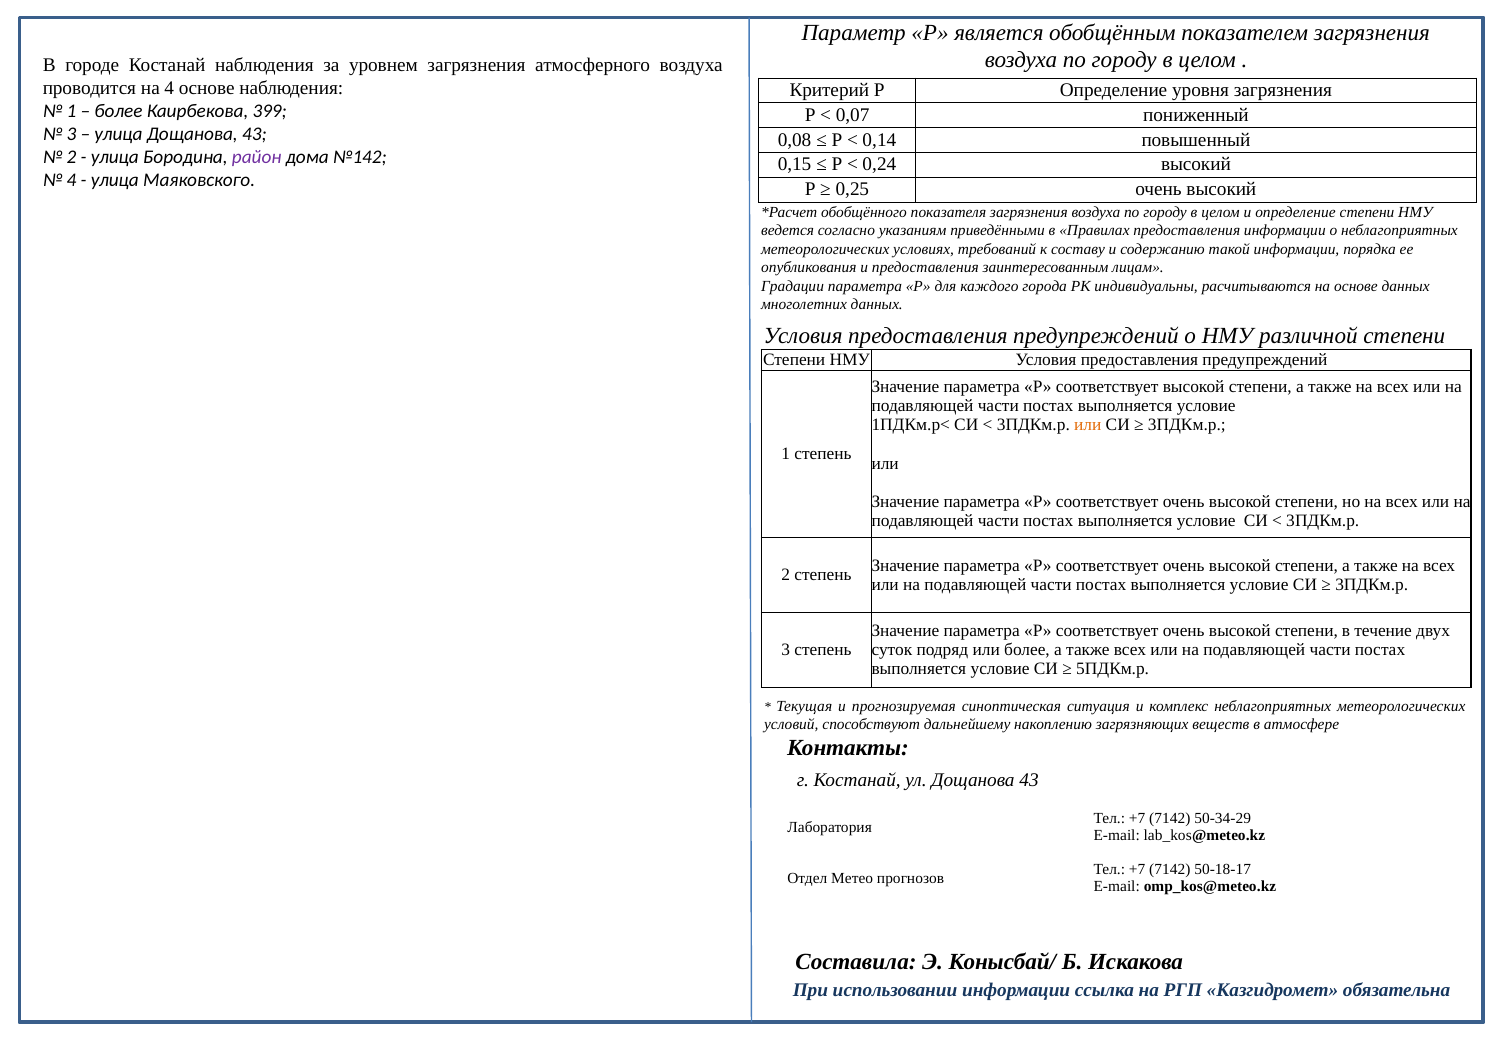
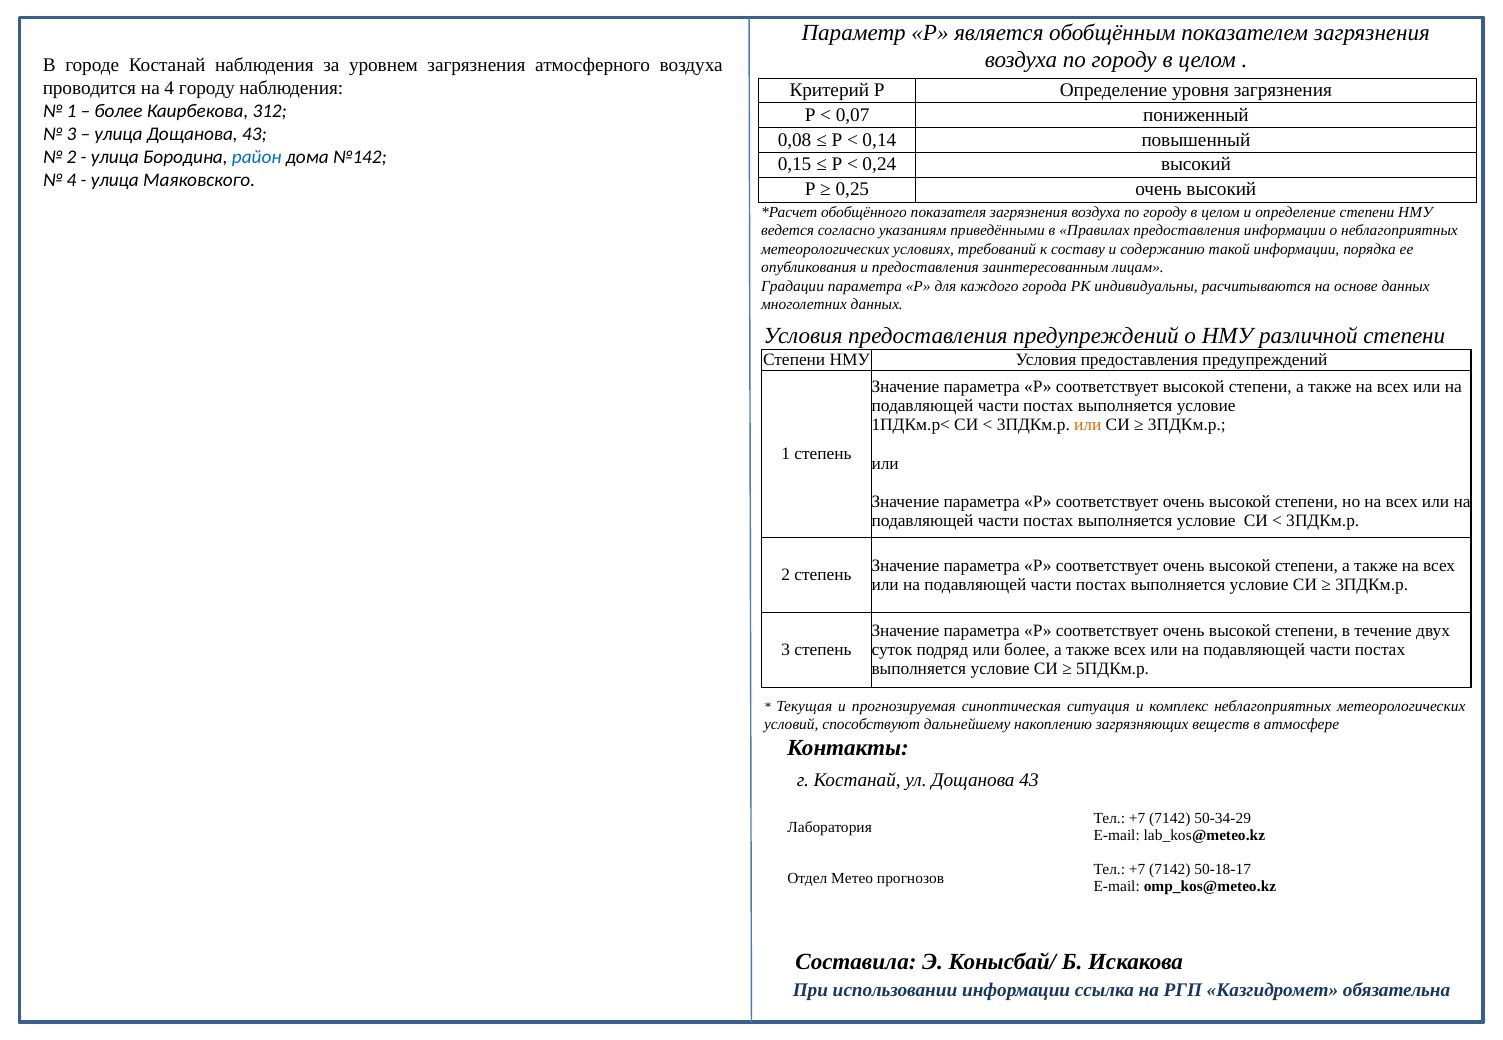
4 основе: основе -> городу
399: 399 -> 312
район colour: purple -> blue
